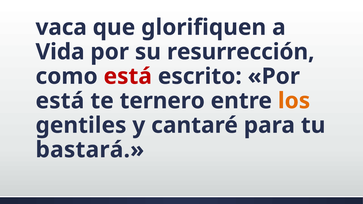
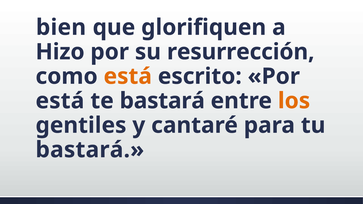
vaca: vaca -> bien
Vida: Vida -> Hizo
está at (128, 76) colour: red -> orange
te ternero: ternero -> bastará
